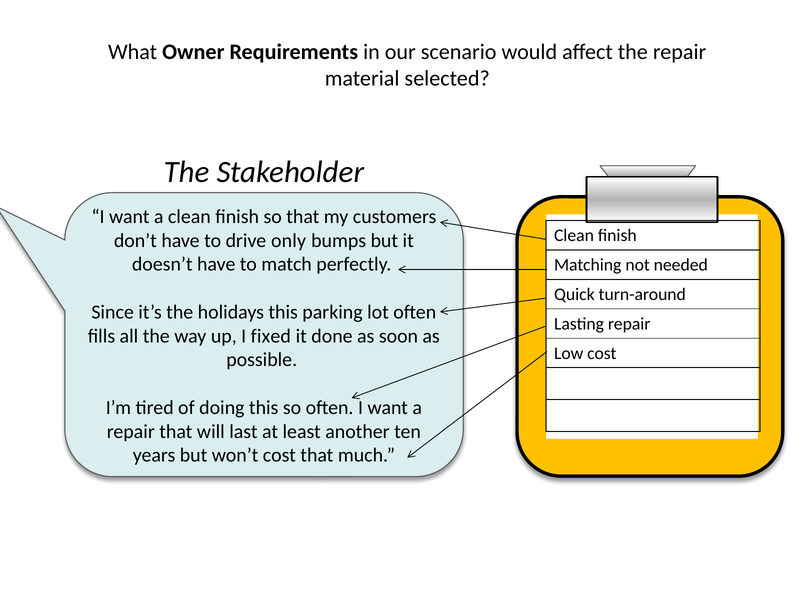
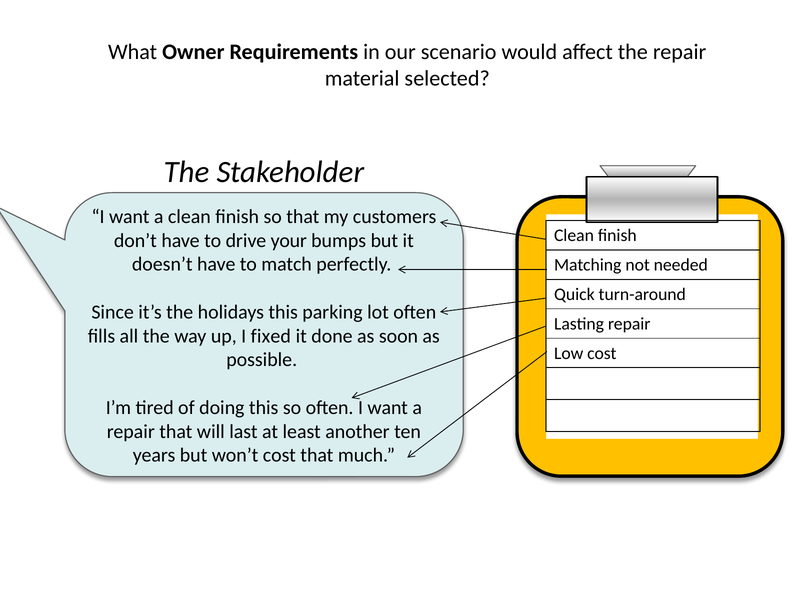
only: only -> your
